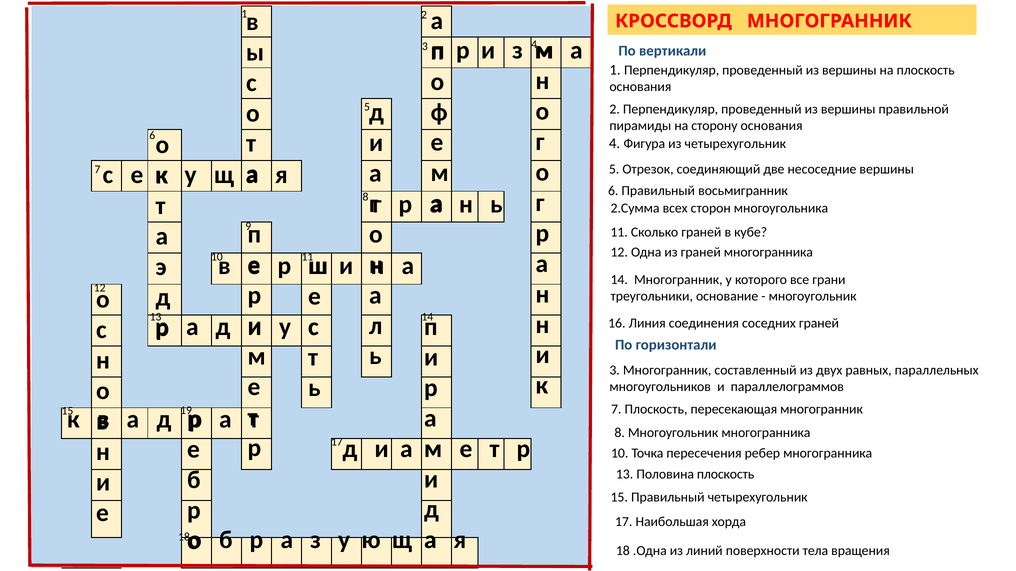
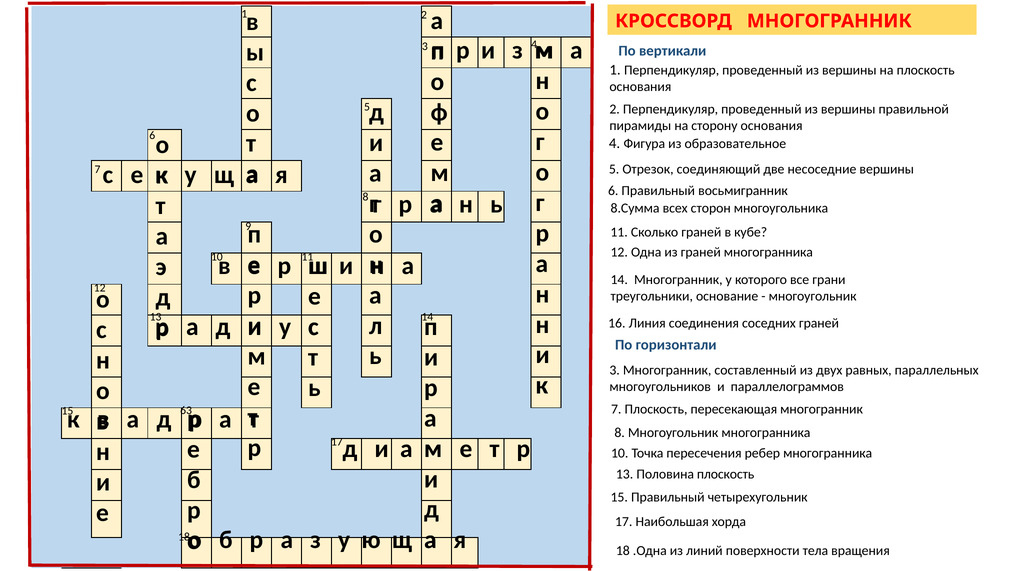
из четырехугольник: четырехугольник -> образовательное
2.Сумма: 2.Сумма -> 8.Сумма
19: 19 -> 63
